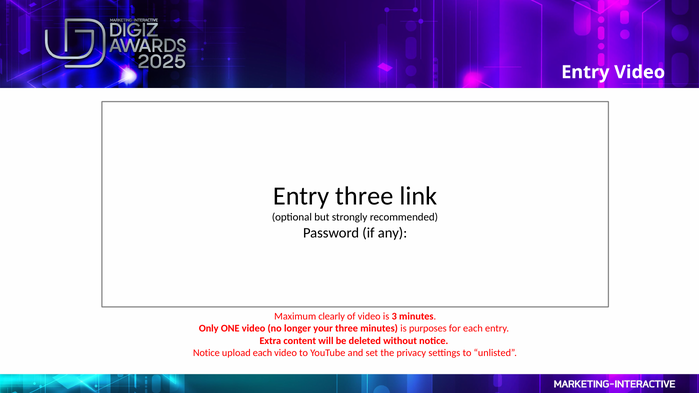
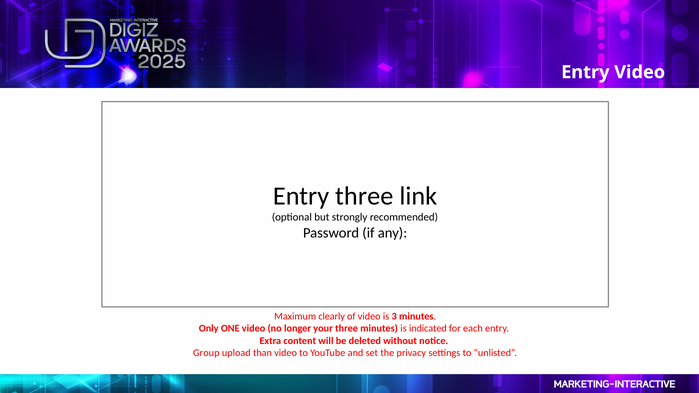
purposes: purposes -> indicated
Notice at (206, 353): Notice -> Group
upload each: each -> than
